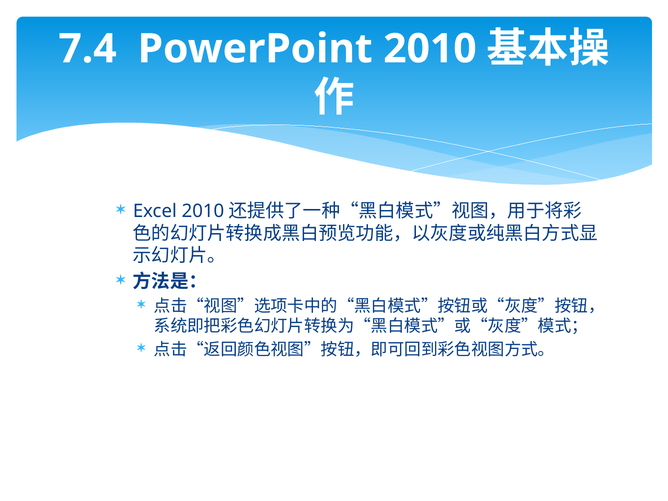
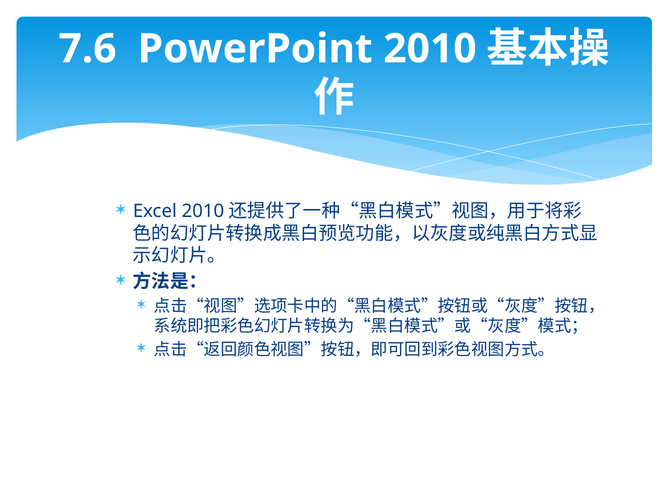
7.4: 7.4 -> 7.6
